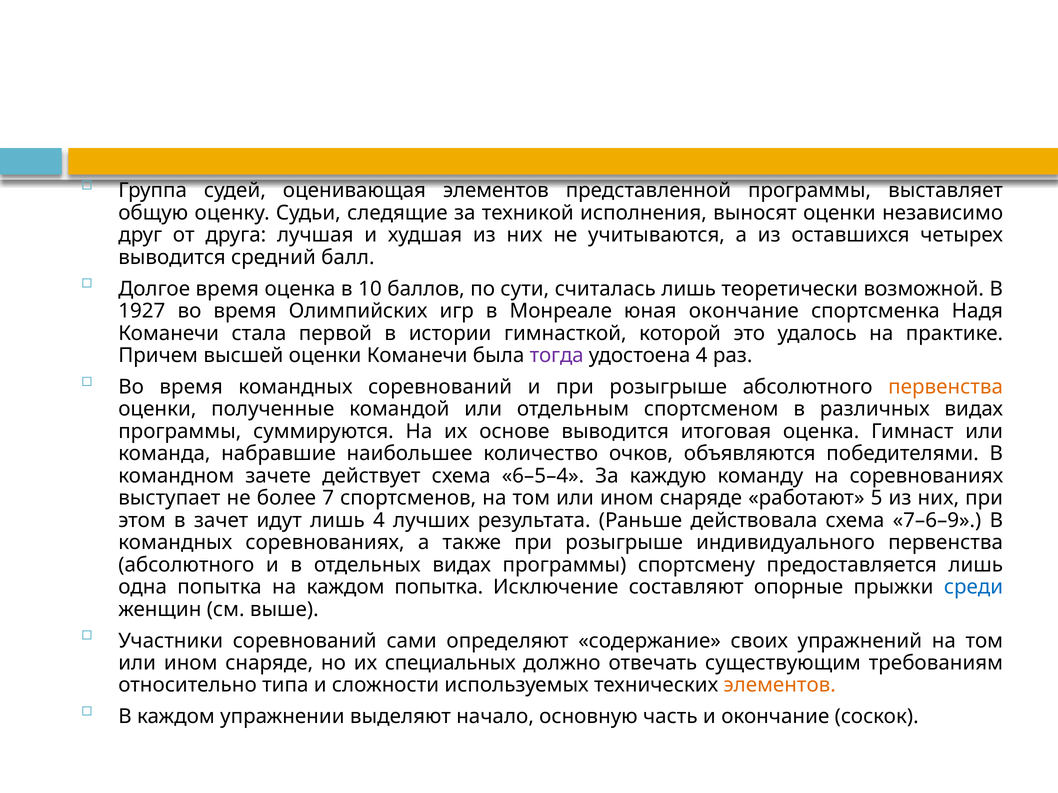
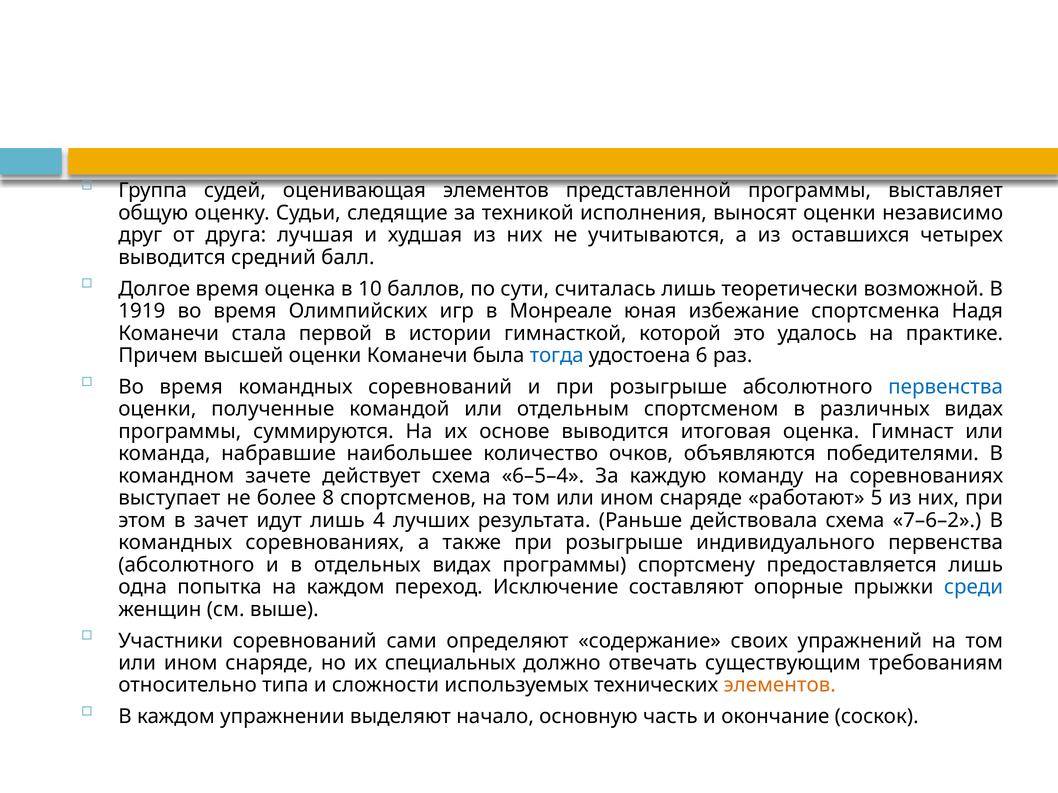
1927: 1927 -> 1919
юная окончание: окончание -> избежание
тогда colour: purple -> blue
удостоена 4: 4 -> 6
первенства at (946, 387) colour: orange -> blue
7: 7 -> 8
7–6–9: 7–6–9 -> 7–6–2
каждом попытка: попытка -> переход
